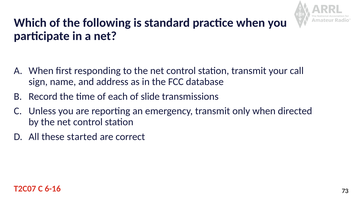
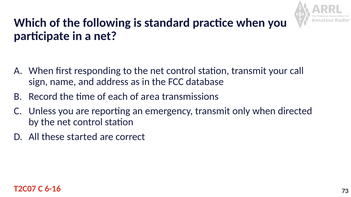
slide: slide -> area
